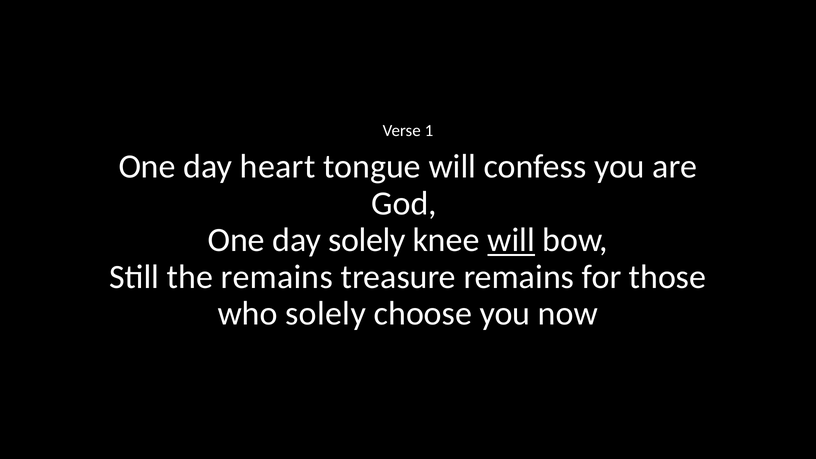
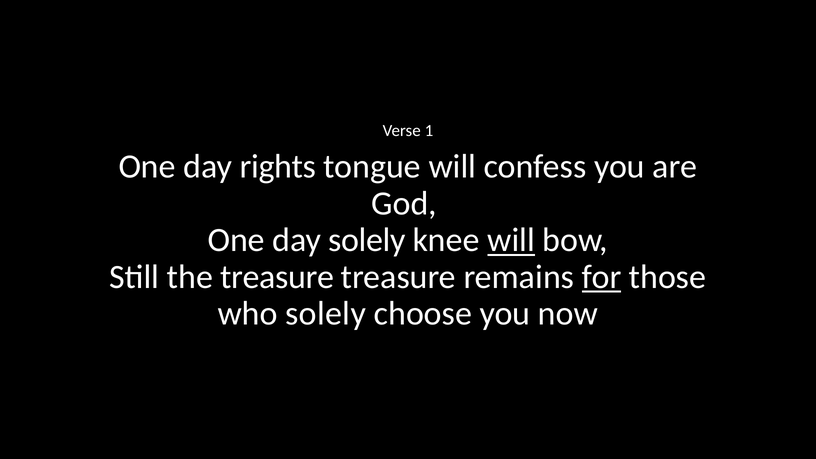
heart: heart -> rights
the remains: remains -> treasure
for underline: none -> present
